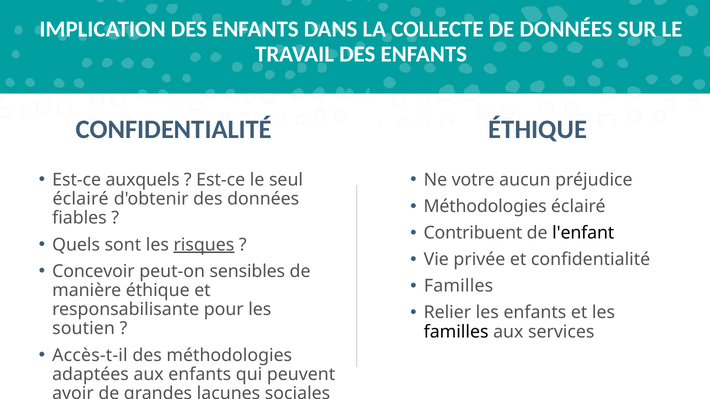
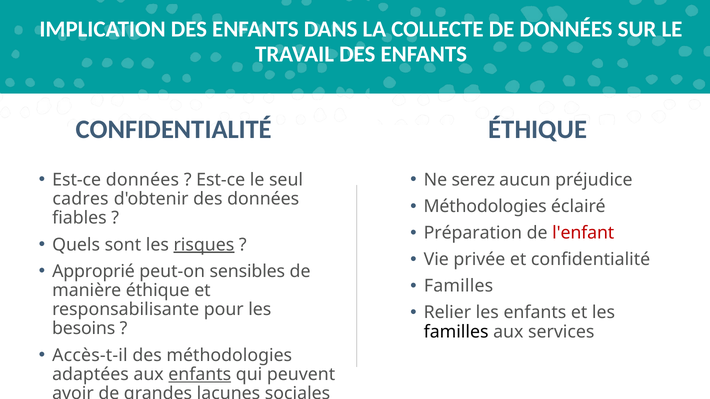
Est-ce auxquels: auxquels -> données
votre: votre -> serez
éclairé at (81, 199): éclairé -> cadres
Contribuent: Contribuent -> Préparation
l'enfant colour: black -> red
Concevoir: Concevoir -> Approprié
soutien: soutien -> besoins
enfants at (200, 375) underline: none -> present
